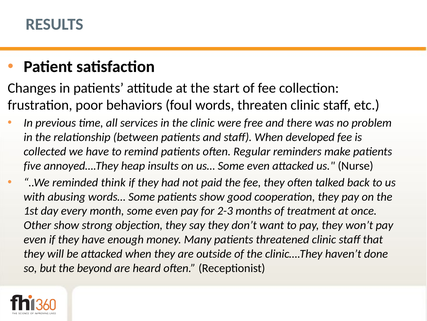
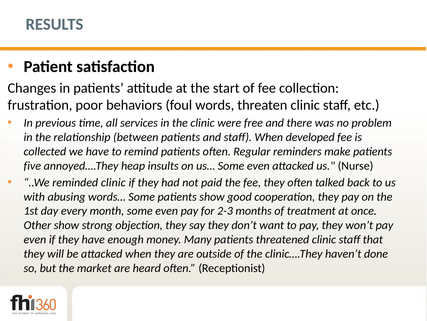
reminded think: think -> clinic
beyond: beyond -> market
